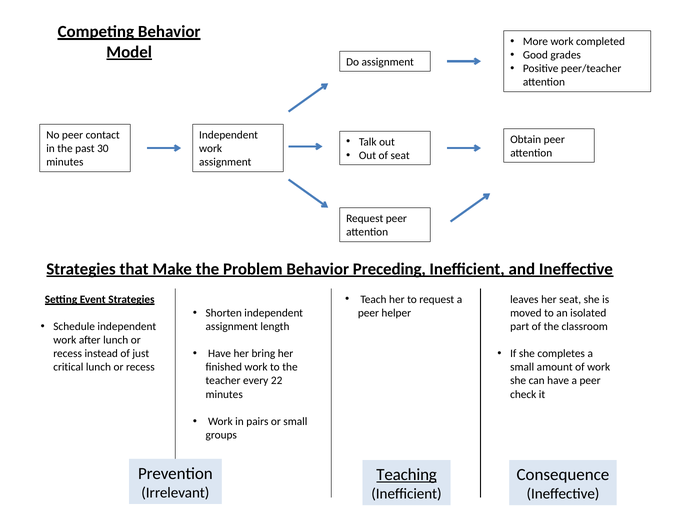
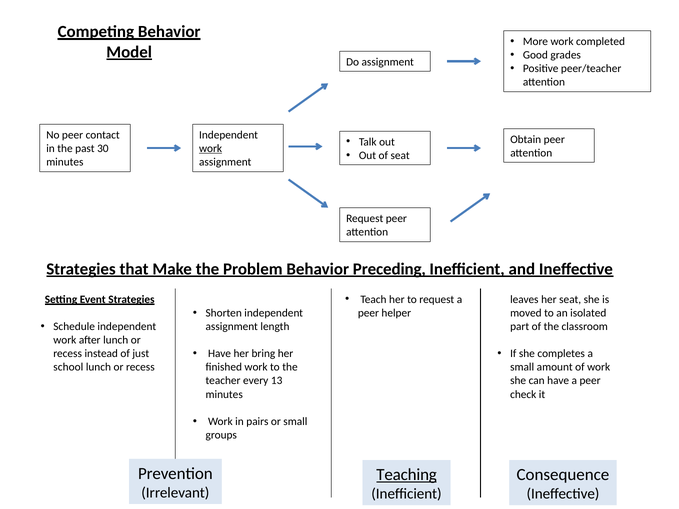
work at (211, 149) underline: none -> present
critical: critical -> school
22: 22 -> 13
